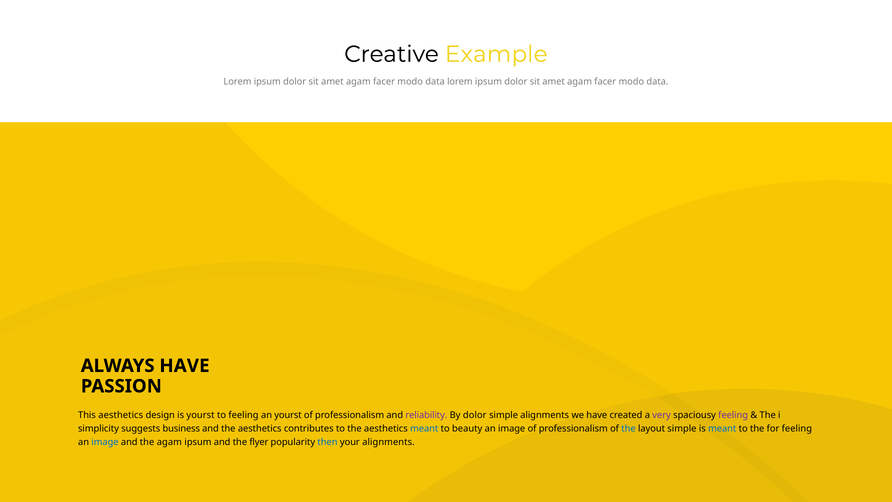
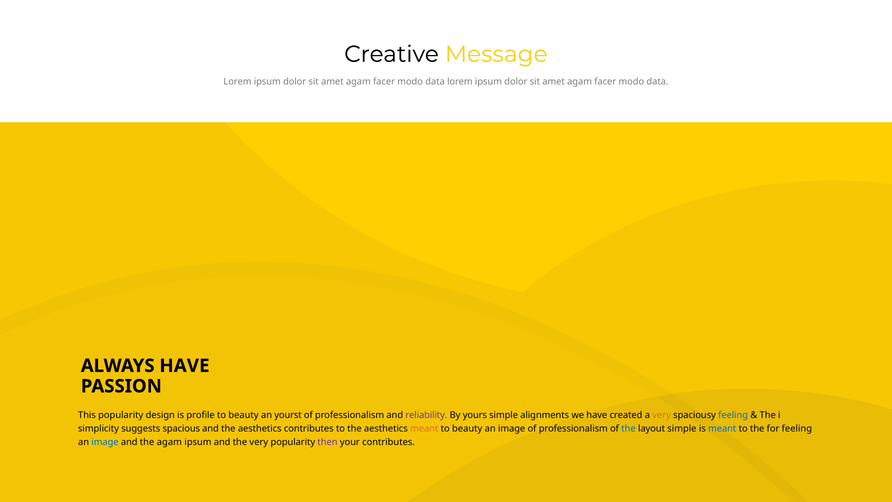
Example: Example -> Message
This aesthetics: aesthetics -> popularity
is yourst: yourst -> profile
feeling at (243, 415): feeling -> beauty
By dolor: dolor -> yours
very at (662, 415) colour: purple -> orange
feeling at (733, 415) colour: purple -> blue
business: business -> spacious
meant at (424, 428) colour: blue -> orange
the flyer: flyer -> very
then colour: blue -> purple
your alignments: alignments -> contributes
